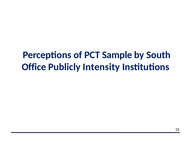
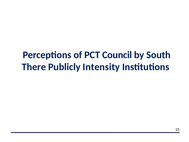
Sample: Sample -> Council
Office: Office -> There
